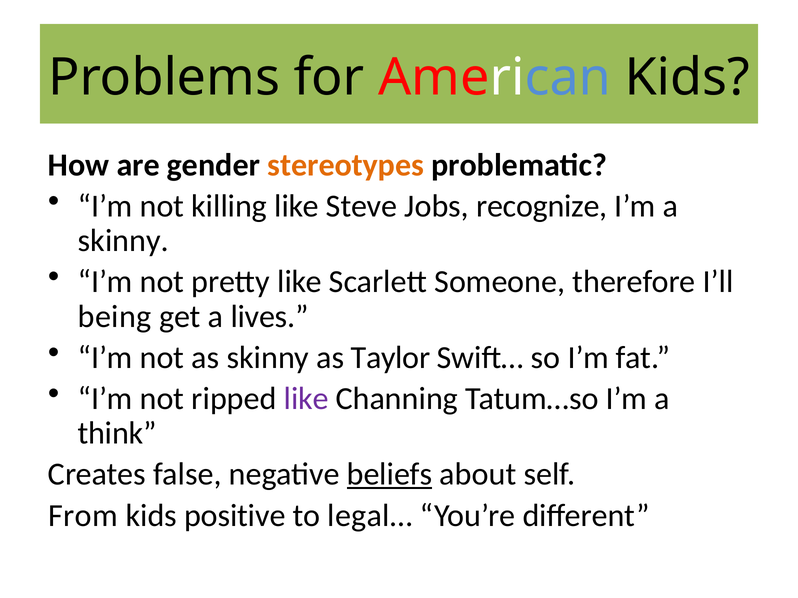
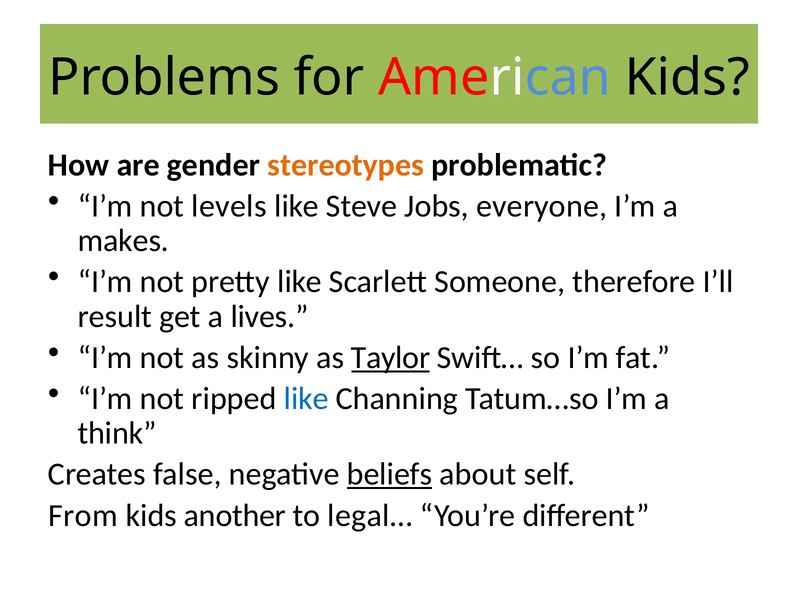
killing: killing -> levels
recognize: recognize -> everyone
skinny at (123, 241): skinny -> makes
being: being -> result
Taylor underline: none -> present
like at (306, 399) colour: purple -> blue
positive: positive -> another
